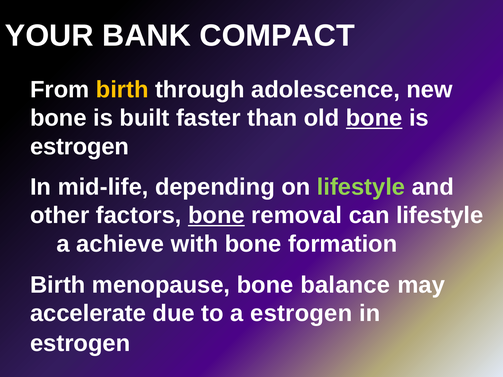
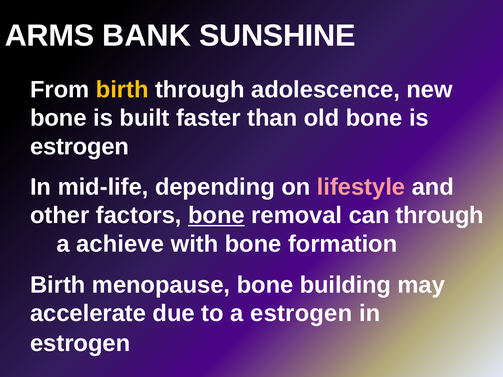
YOUR: YOUR -> ARMS
COMPACT: COMPACT -> SUNSHINE
bone at (374, 118) underline: present -> none
lifestyle at (361, 187) colour: light green -> pink
can lifestyle: lifestyle -> through
balance: balance -> building
